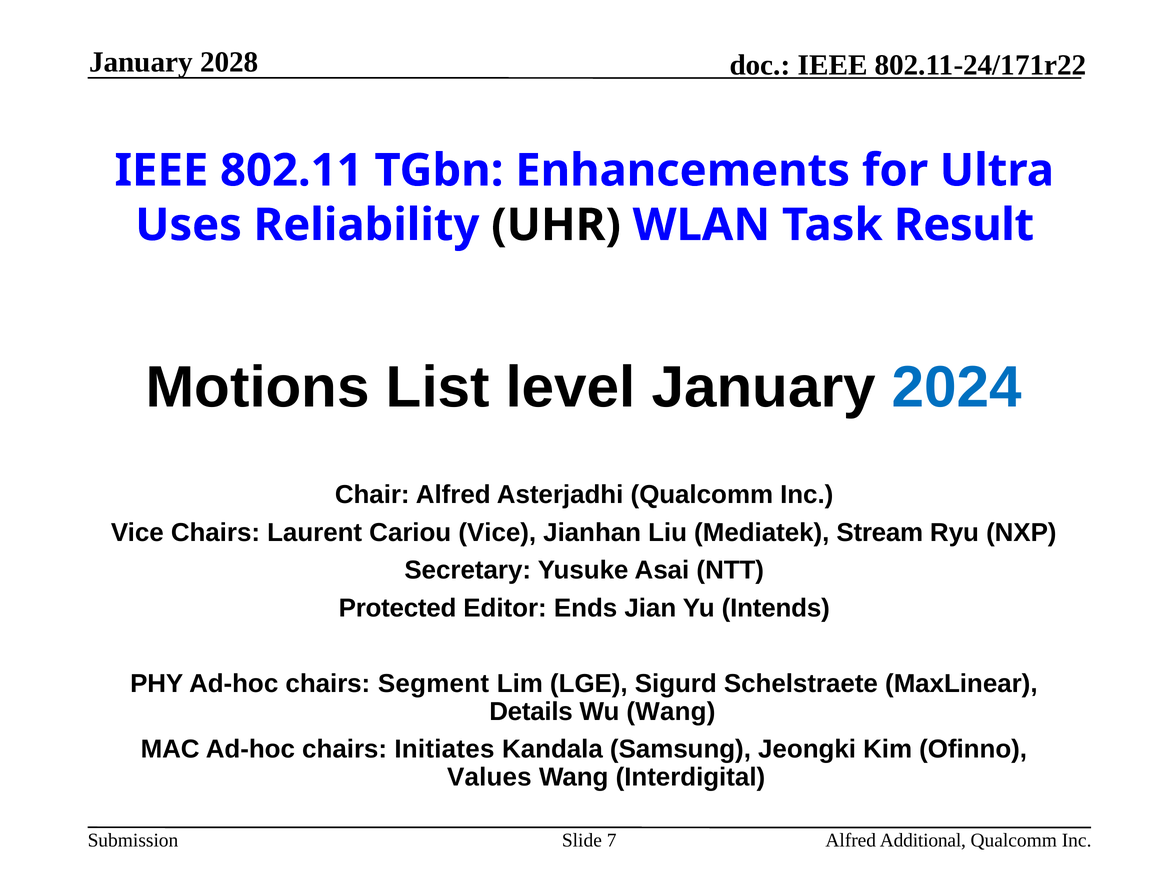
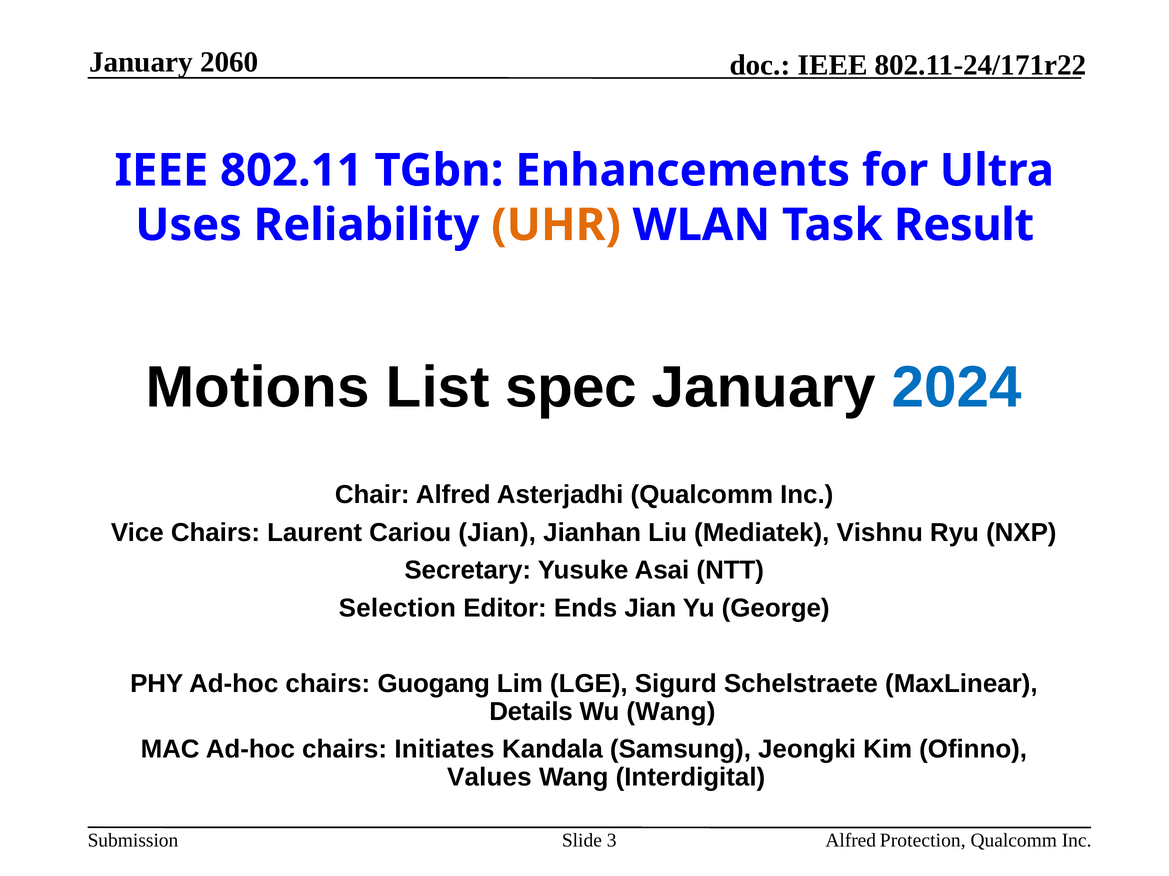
2028: 2028 -> 2060
UHR colour: black -> orange
level: level -> spec
Cariou Vice: Vice -> Jian
Stream: Stream -> Vishnu
Protected: Protected -> Selection
Intends: Intends -> George
Segment: Segment -> Guogang
7: 7 -> 3
Additional: Additional -> Protection
